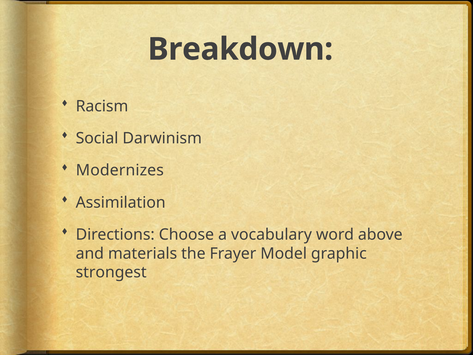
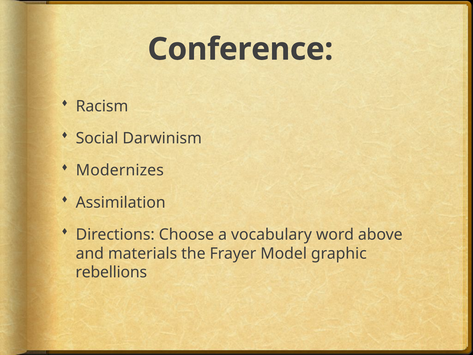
Breakdown: Breakdown -> Conference
strongest: strongest -> rebellions
